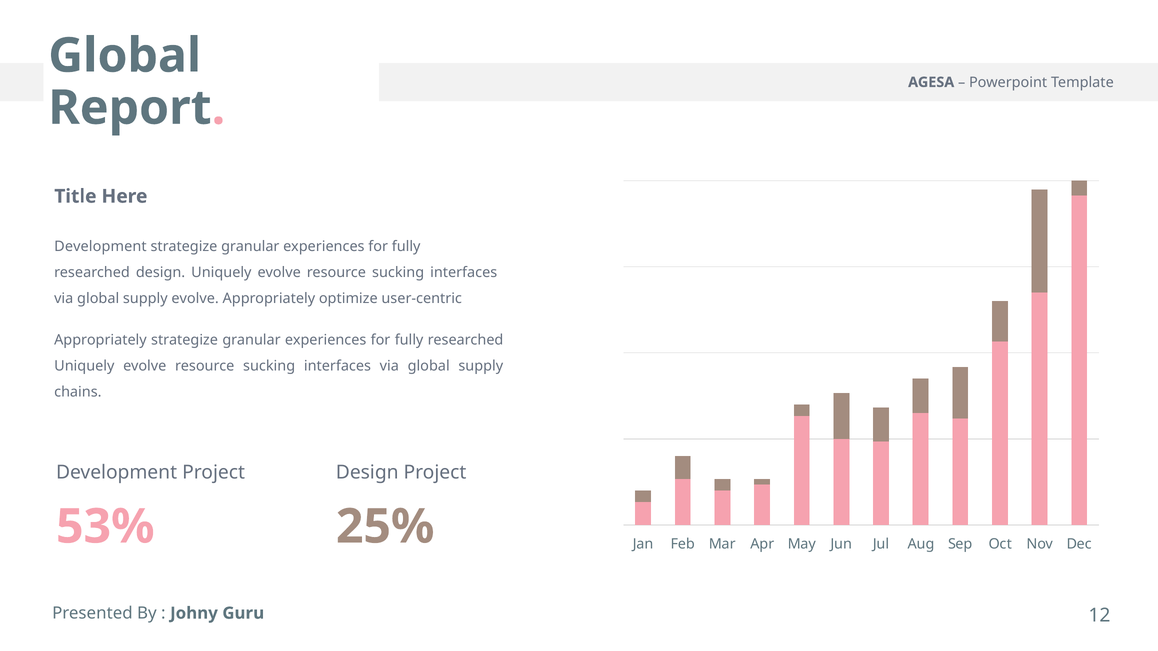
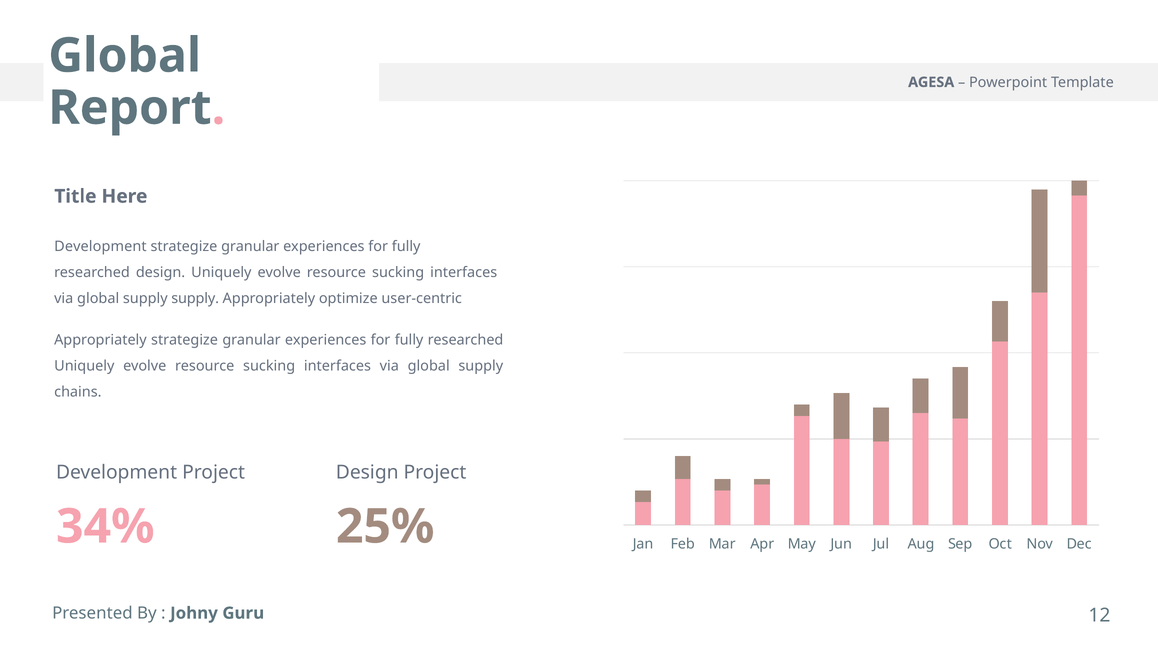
supply evolve: evolve -> supply
53%: 53% -> 34%
